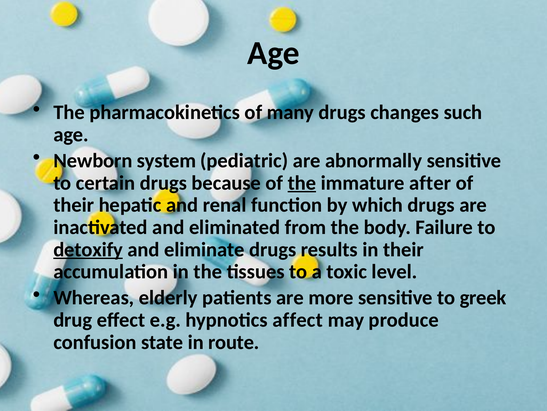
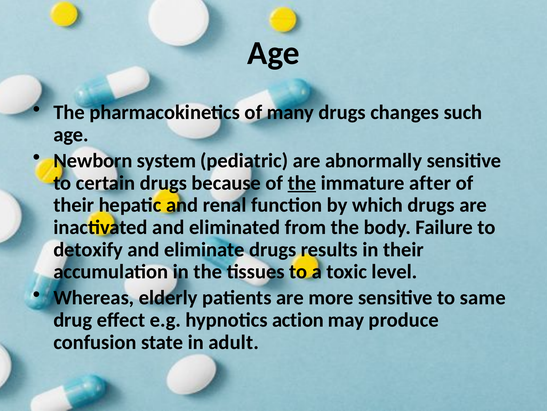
detoxify underline: present -> none
greek: greek -> same
affect: affect -> action
route: route -> adult
